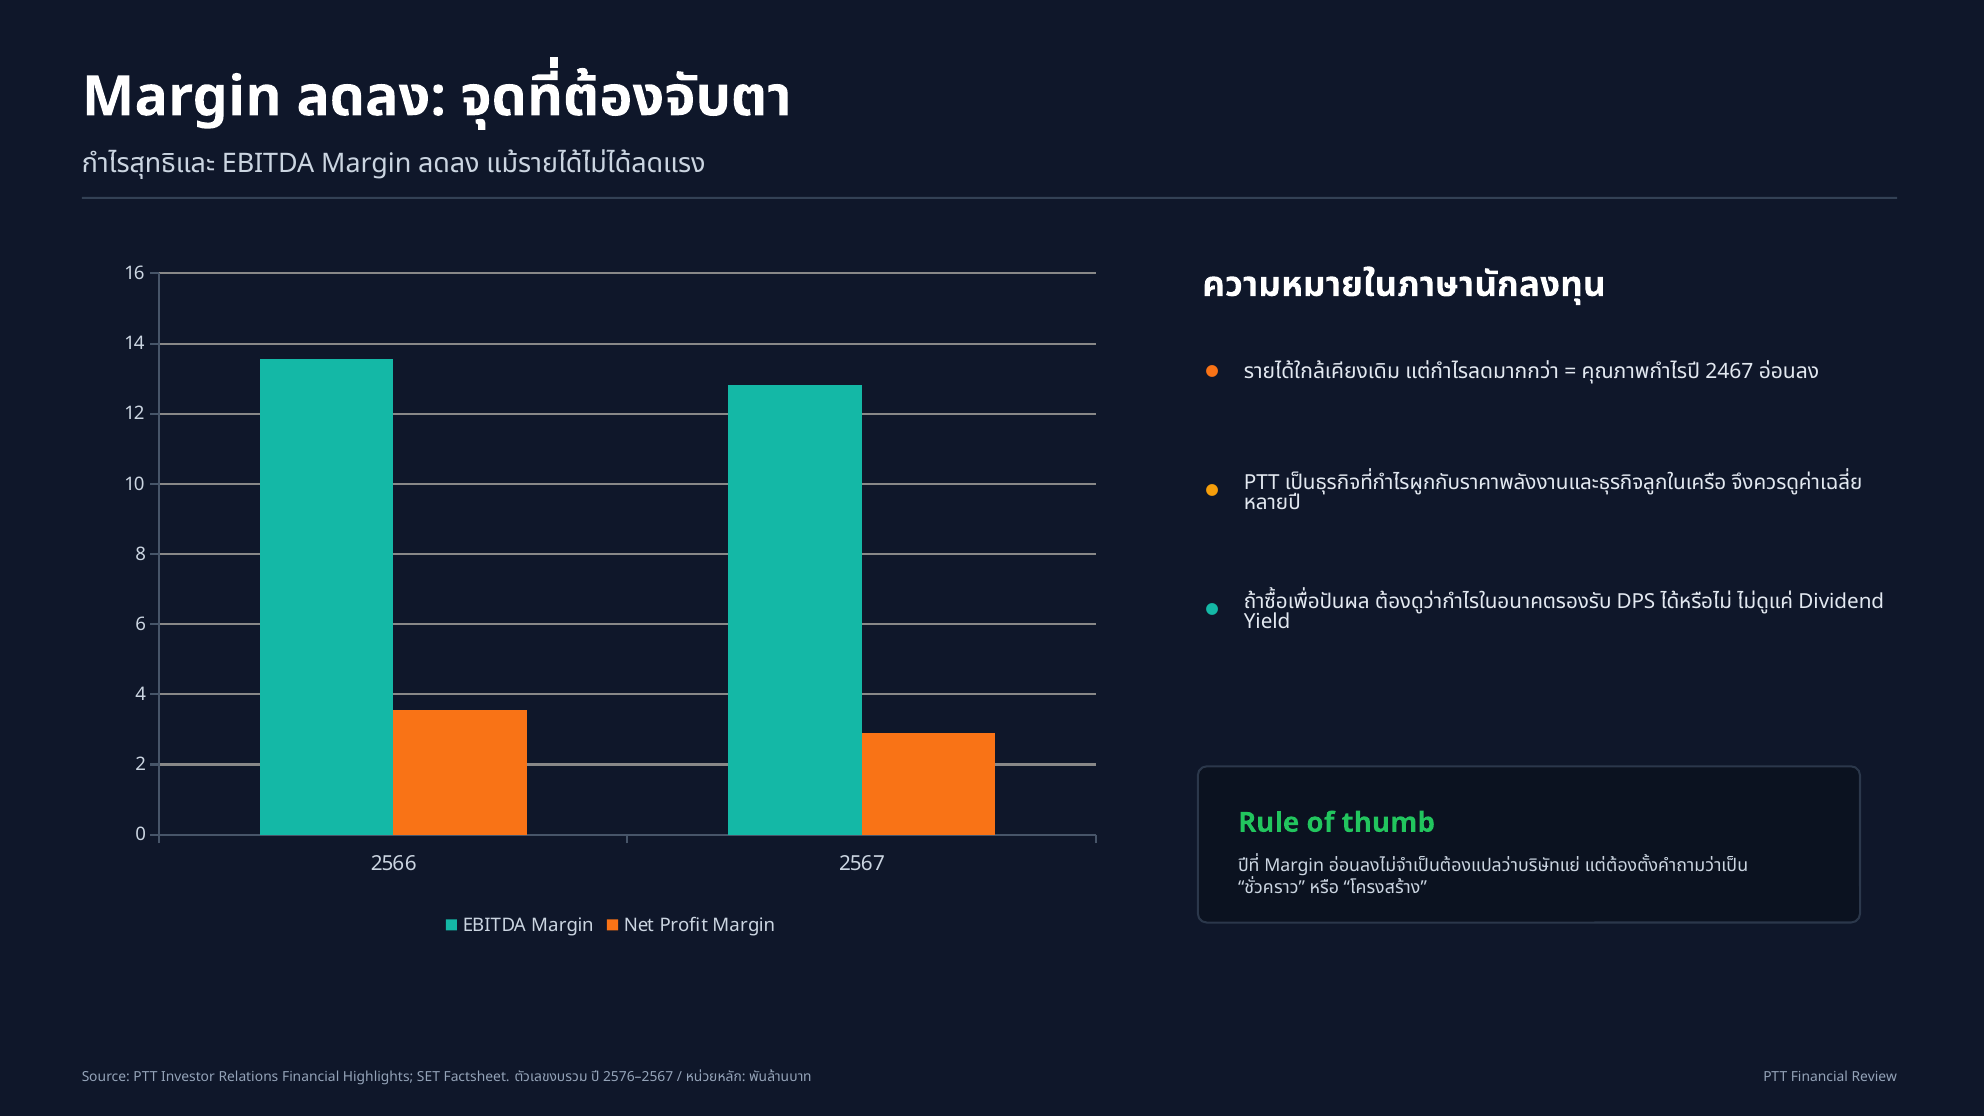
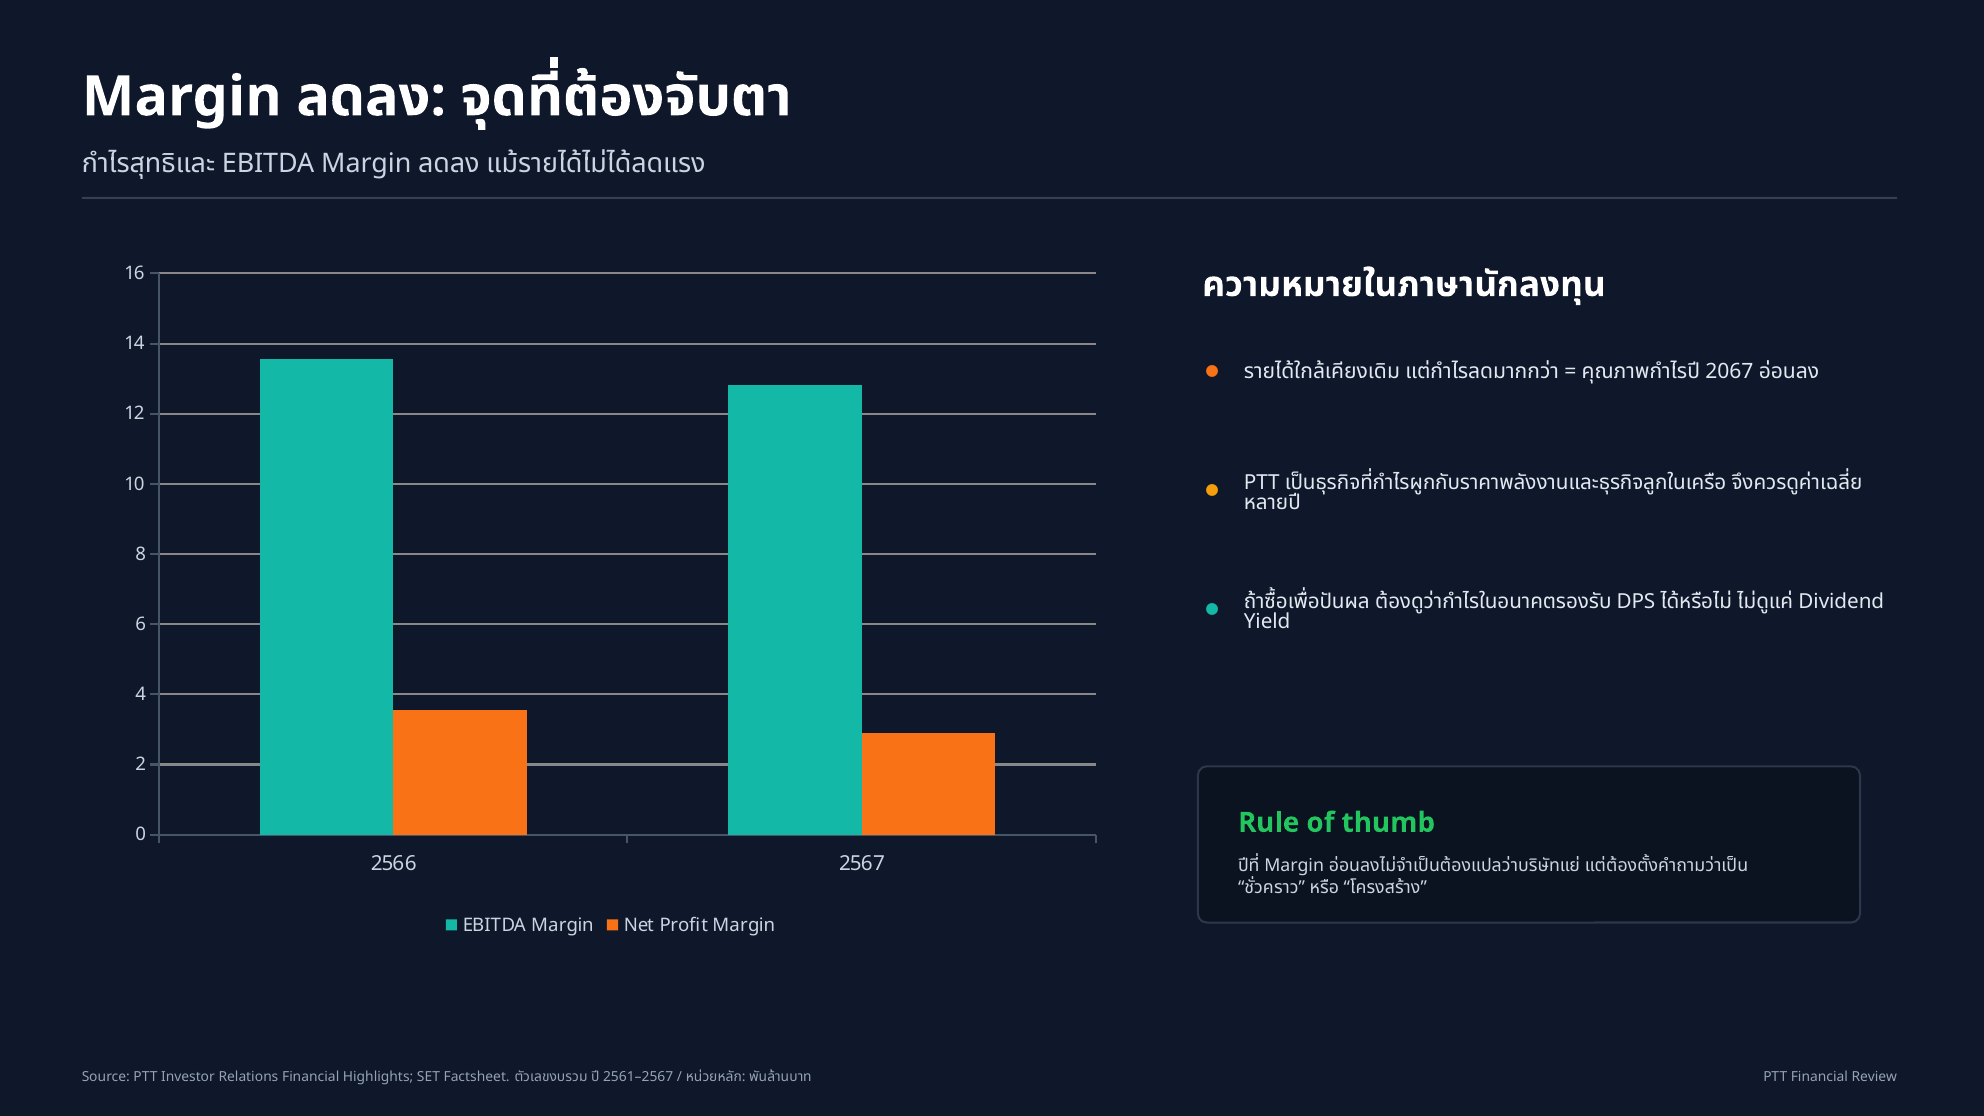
2467: 2467 -> 2067
2576–2567: 2576–2567 -> 2561–2567
